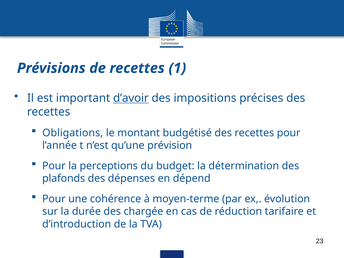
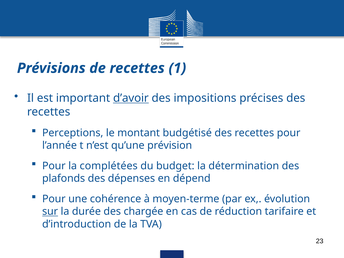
Obligations: Obligations -> Perceptions
perceptions: perceptions -> complétées
sur underline: none -> present
